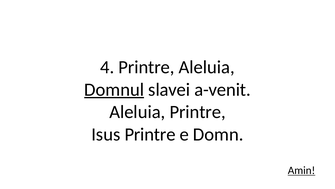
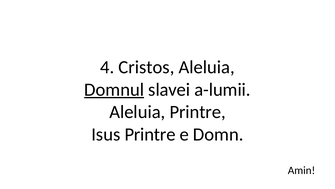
4 Printre: Printre -> Cristos
a-venit: a-venit -> a-lumii
Amin underline: present -> none
